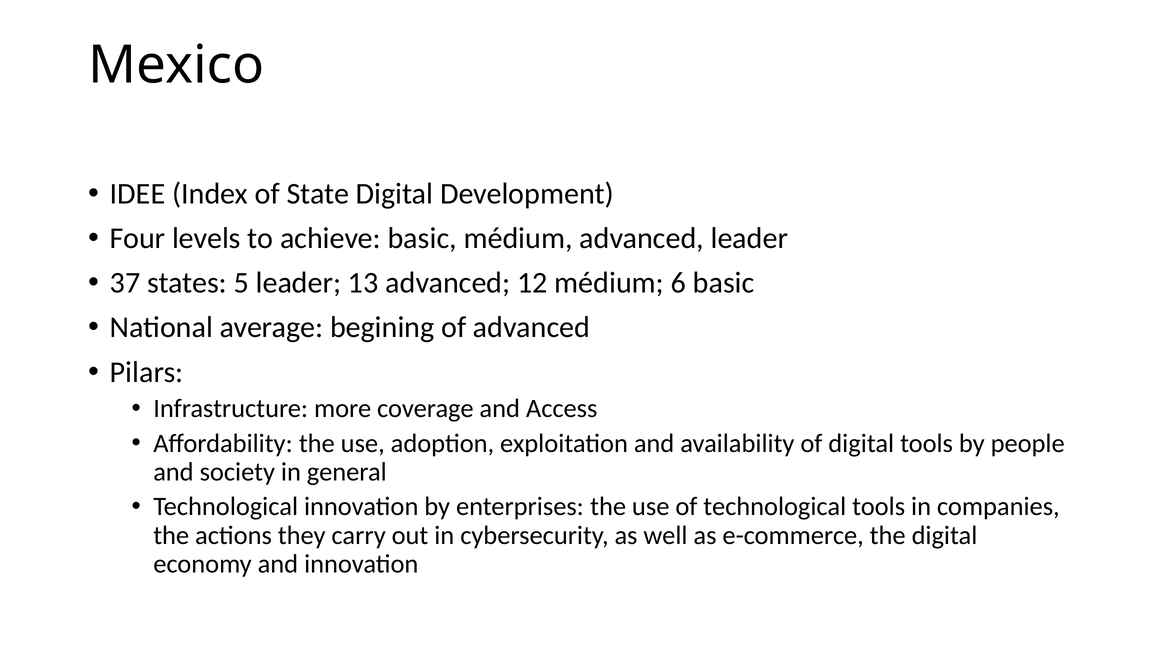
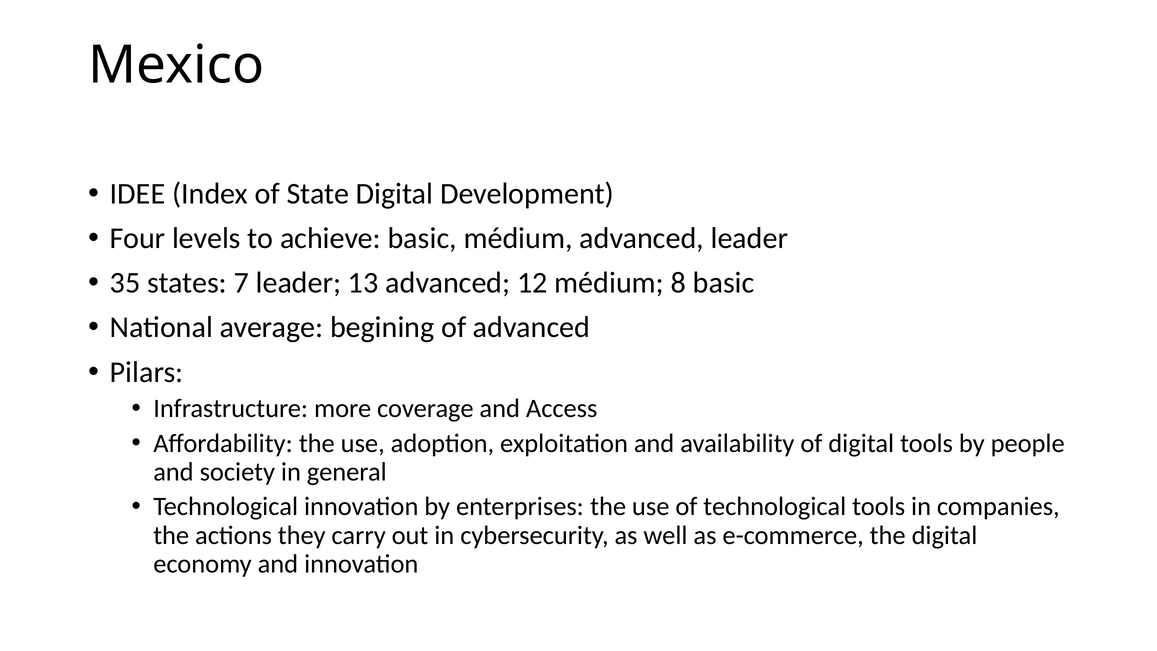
37: 37 -> 35
5: 5 -> 7
6: 6 -> 8
